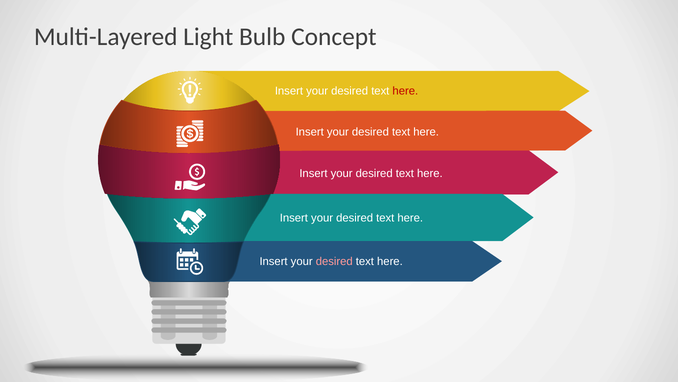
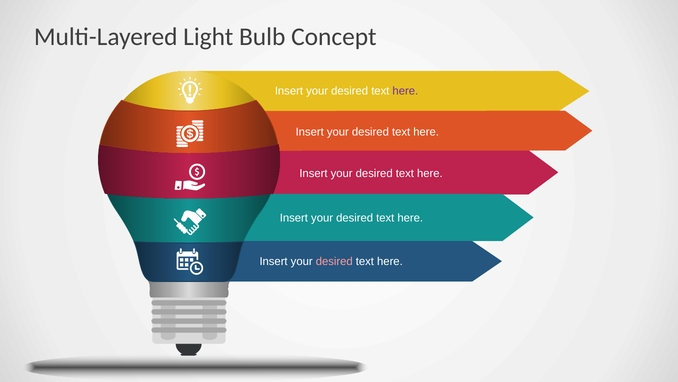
here at (405, 91) colour: red -> purple
